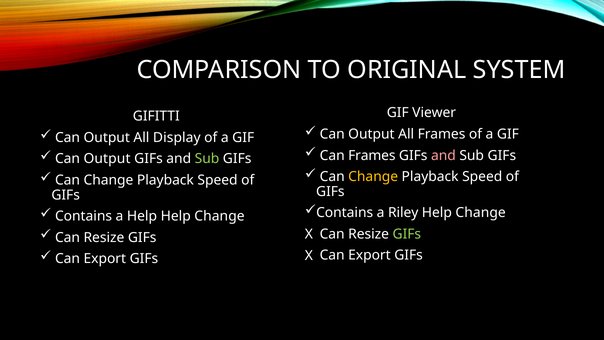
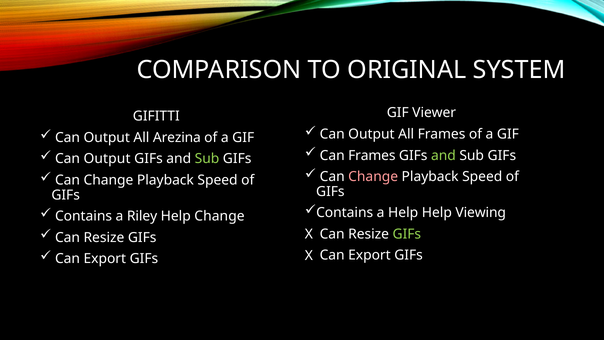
Display: Display -> Arezina
and at (443, 155) colour: pink -> light green
Change at (373, 177) colour: yellow -> pink
a Riley: Riley -> Help
Change at (481, 213): Change -> Viewing
a Help: Help -> Riley
